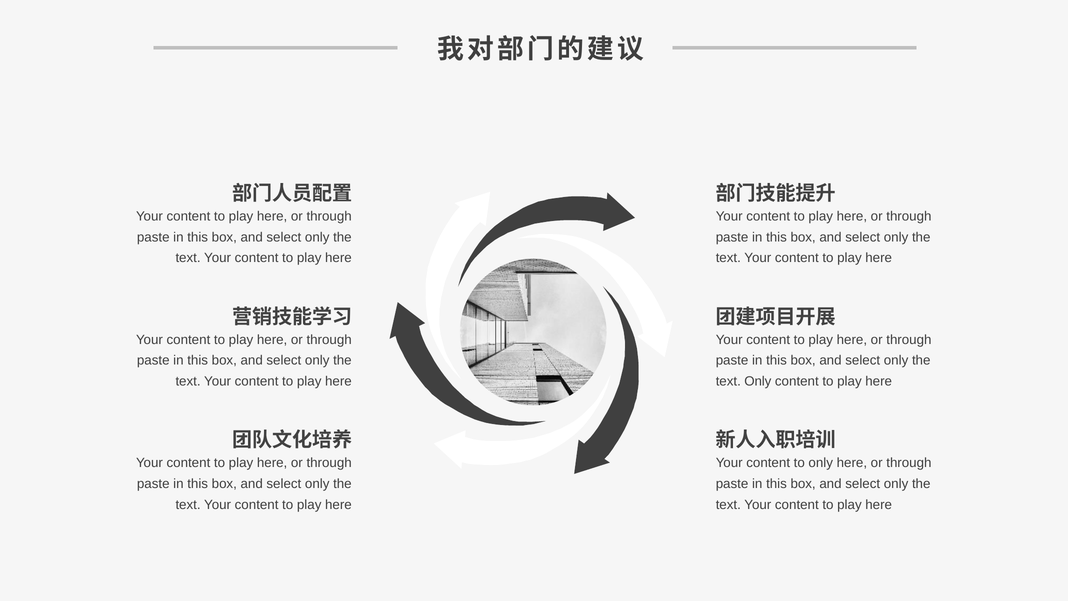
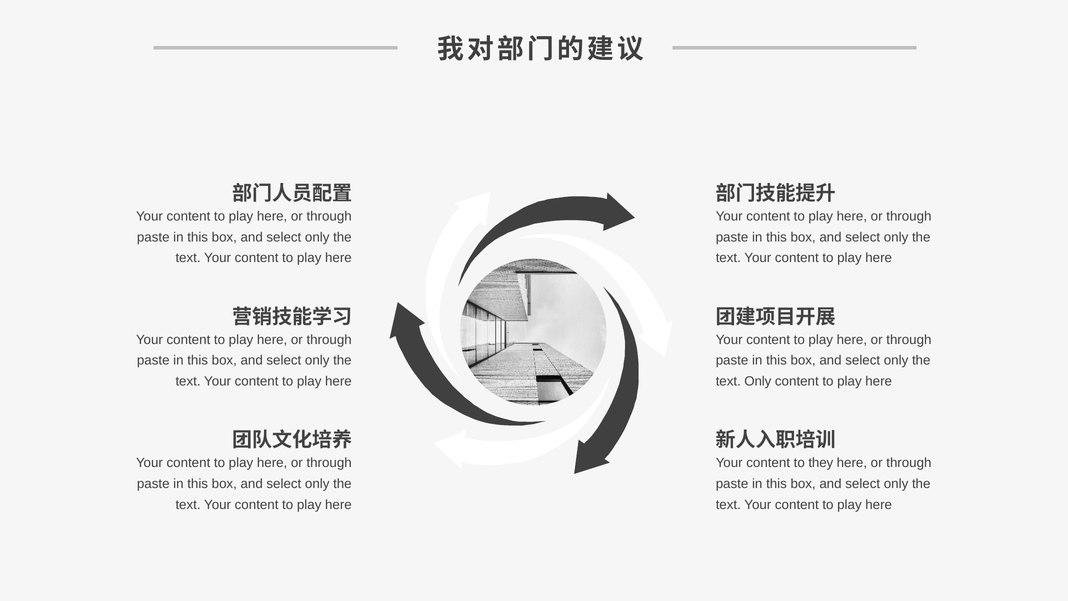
to only: only -> they
